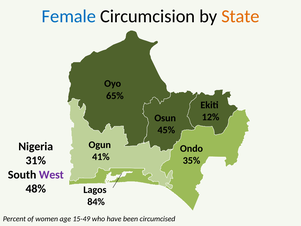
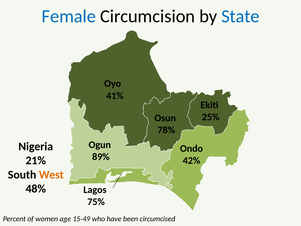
State colour: orange -> blue
65%: 65% -> 41%
12%: 12% -> 25%
45%: 45% -> 78%
41%: 41% -> 89%
31%: 31% -> 21%
35%: 35% -> 42%
West colour: purple -> orange
84%: 84% -> 75%
